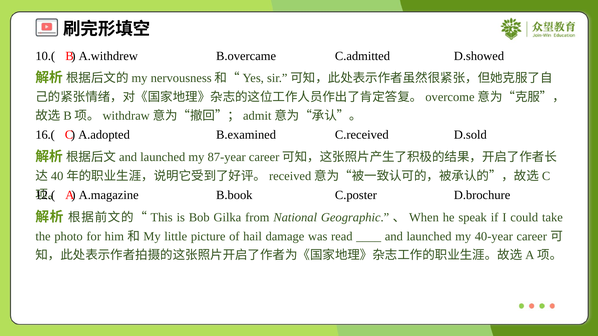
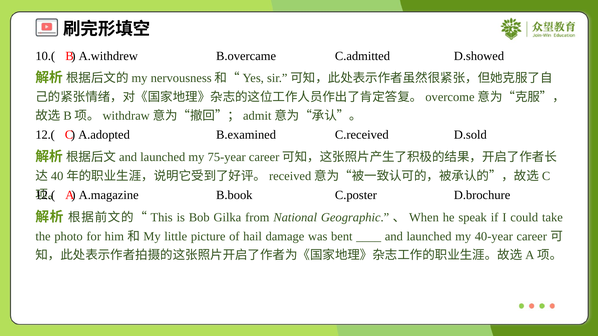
16.( at (45, 135): 16.( -> 12.(
87-year: 87-year -> 75-year
read: read -> bent
